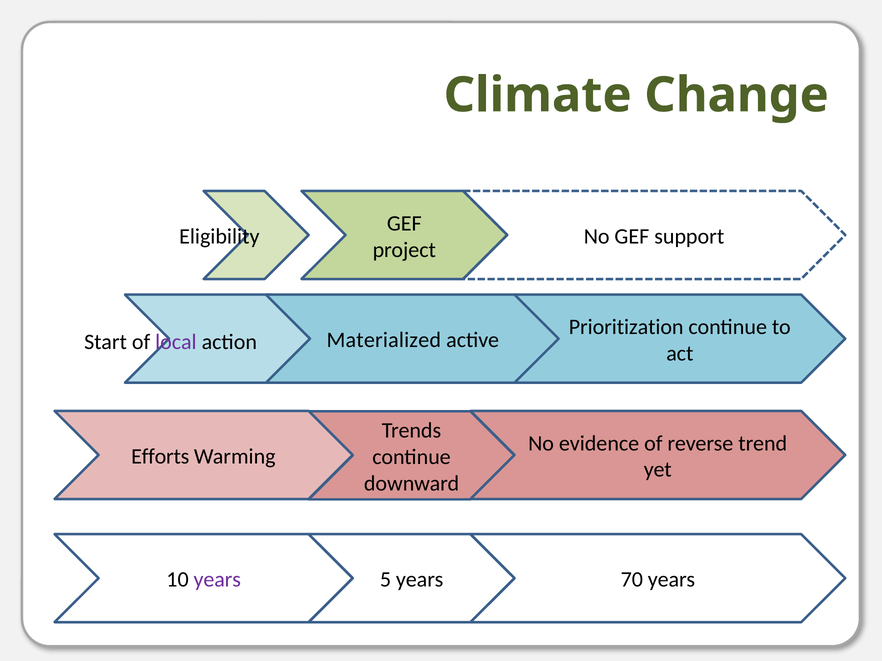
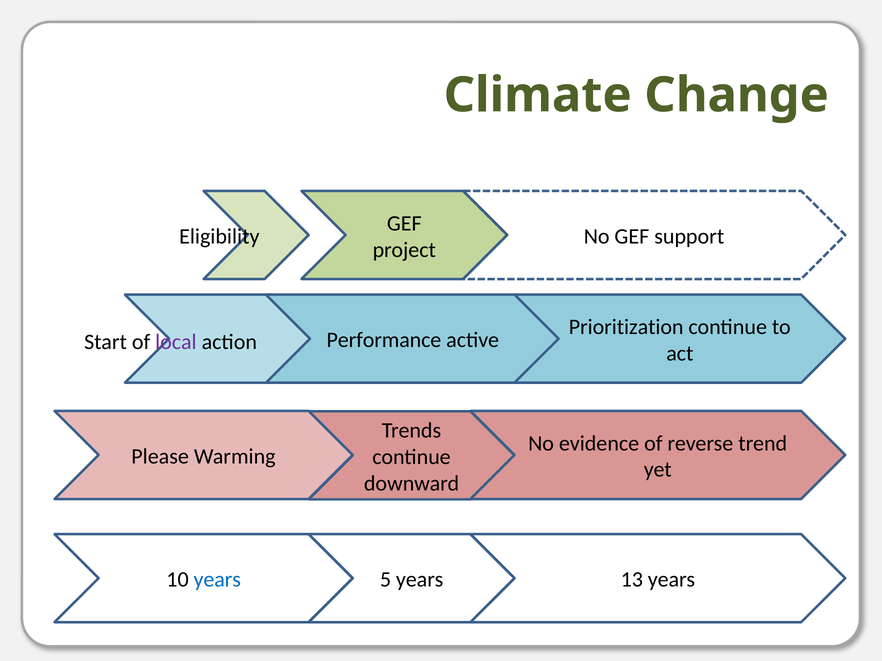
Materialized: Materialized -> Performance
Efforts: Efforts -> Please
years at (217, 580) colour: purple -> blue
70: 70 -> 13
